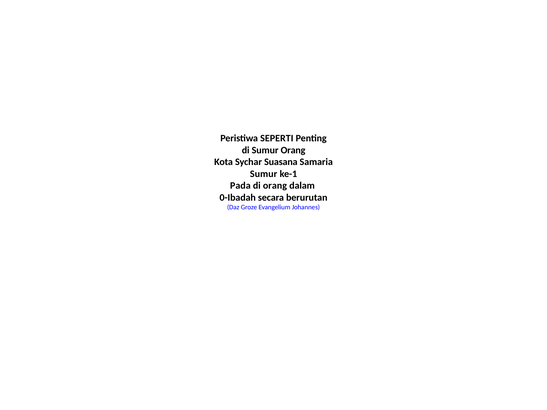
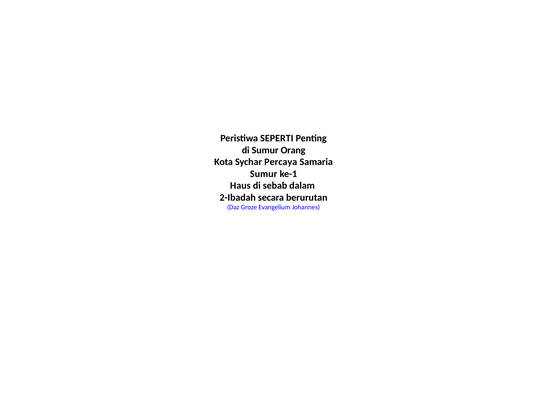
Suasana: Suasana -> Percaya
Pada: Pada -> Haus
di orang: orang -> sebab
0-Ibadah: 0-Ibadah -> 2-Ibadah
